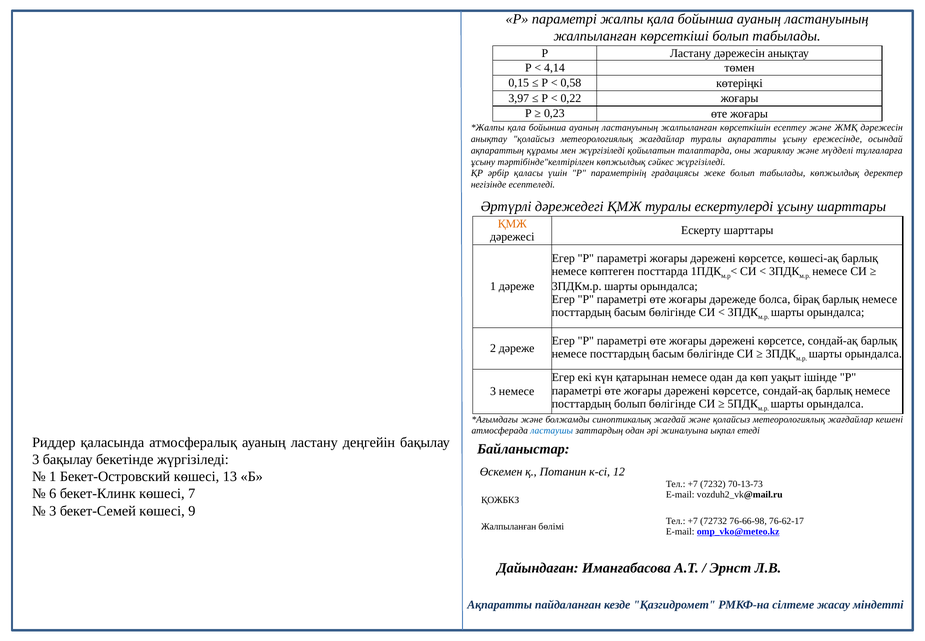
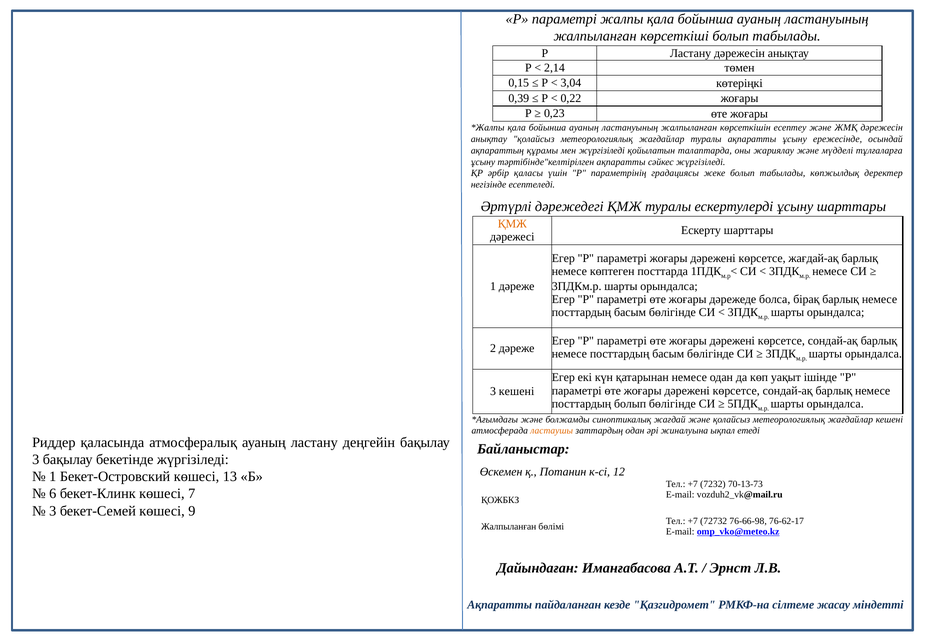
4,14: 4,14 -> 2,14
0,58: 0,58 -> 3,04
3,97: 3,97 -> 0,39
тәртібінде"келтірілген көпжылдық: көпжылдық -> ақпаратты
көшесі-ақ: көшесі-ақ -> жағдай-ақ
3 немесе: немесе -> кешені
ластаушы colour: blue -> orange
